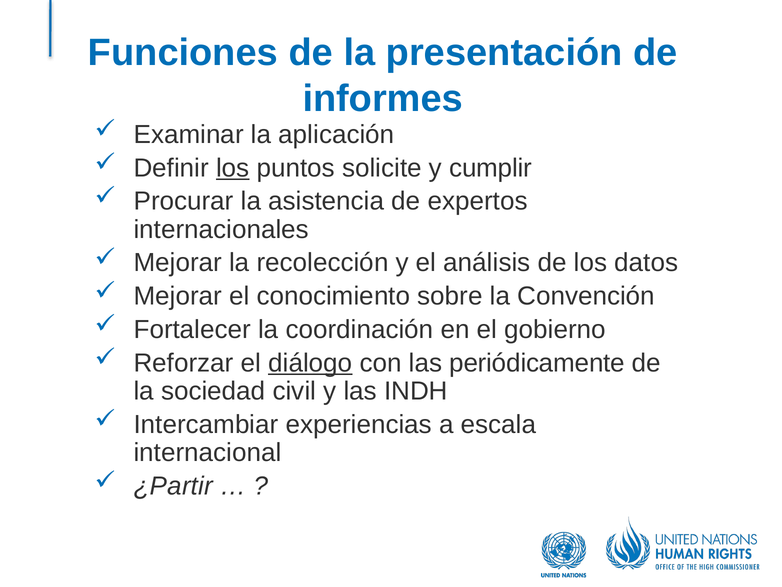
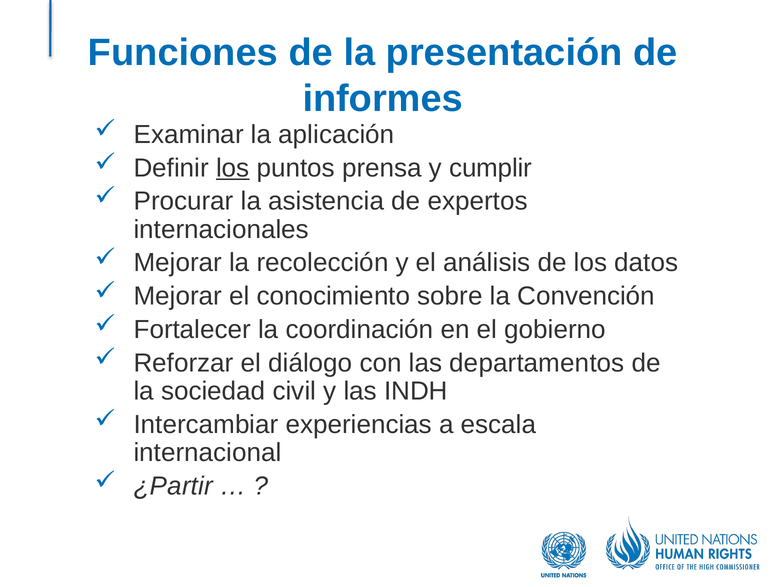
solicite: solicite -> prensa
diálogo underline: present -> none
periódicamente: periódicamente -> departamentos
